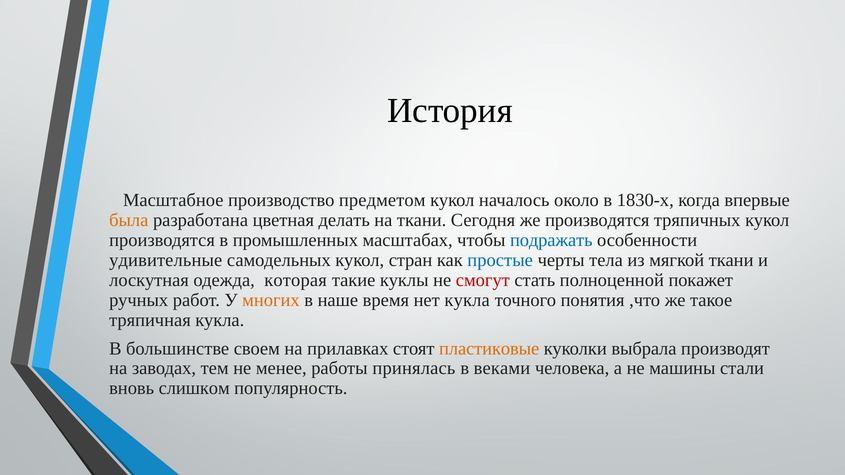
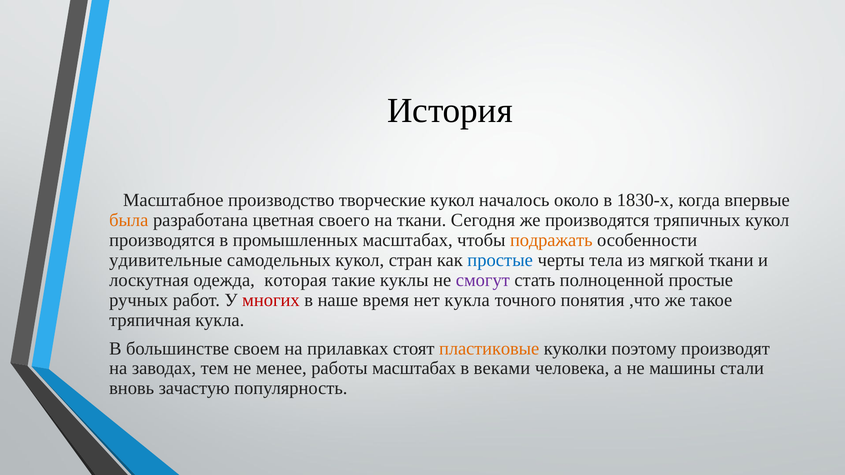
предметом: предметом -> творческие
делать: делать -> своего
подражать colour: blue -> orange
смогут colour: red -> purple
полноценной покажет: покажет -> простые
многих colour: orange -> red
выбрала: выбрала -> поэтому
работы принялась: принялась -> масштабах
слишком: слишком -> зачастую
